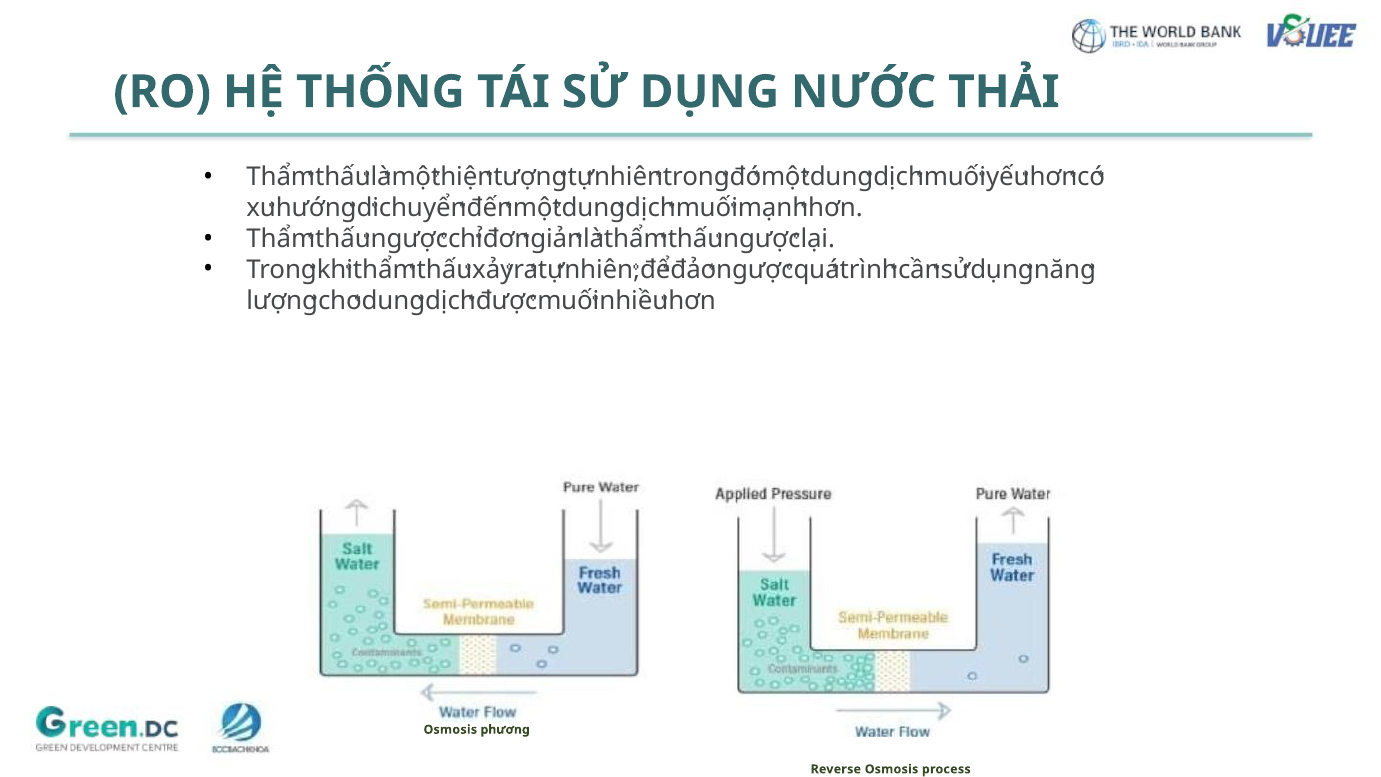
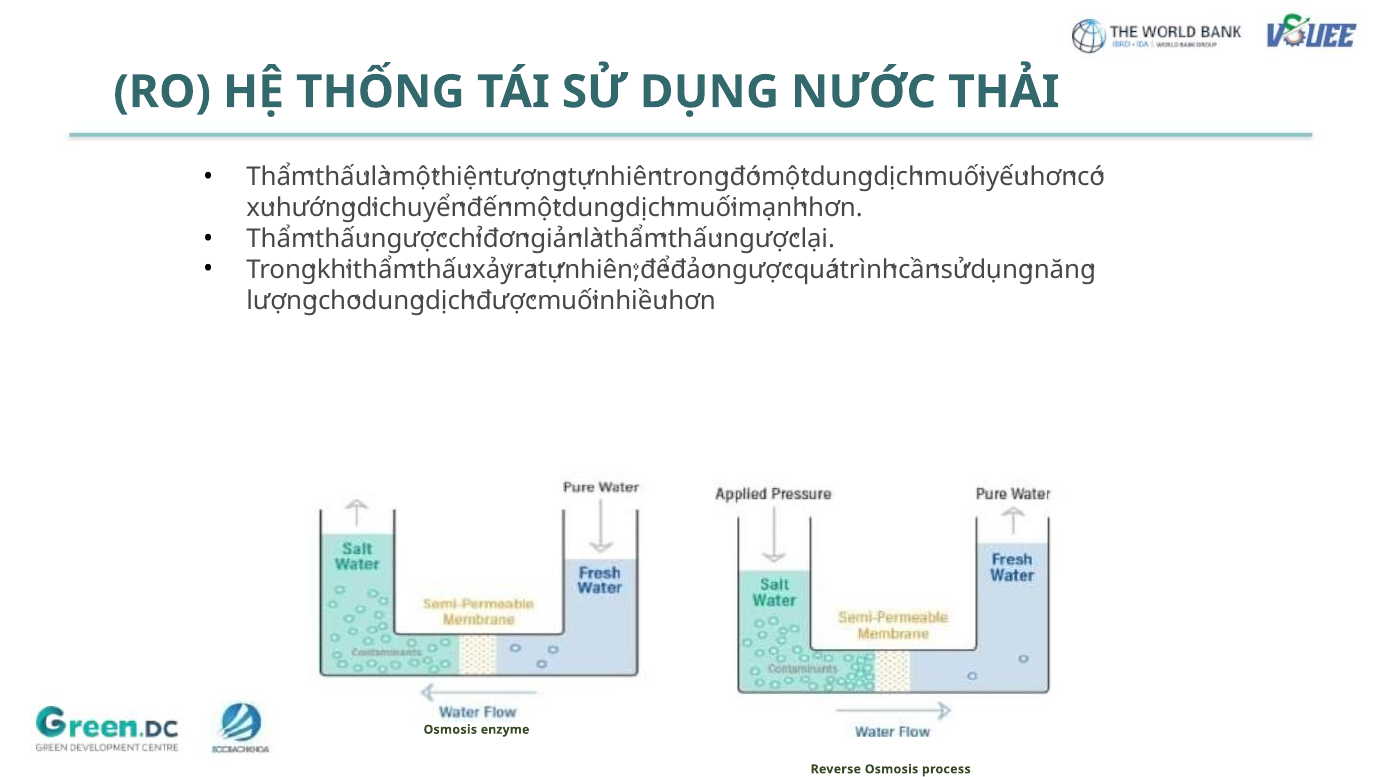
phương: phương -> enzyme
